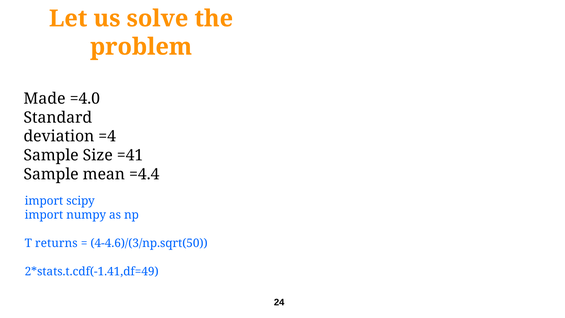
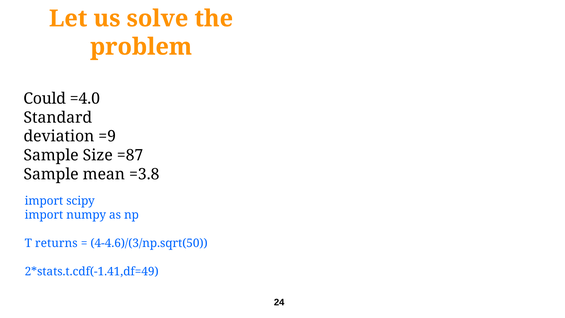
Made: Made -> Could
=4: =4 -> =9
=41: =41 -> =87
=4.4: =4.4 -> =3.8
